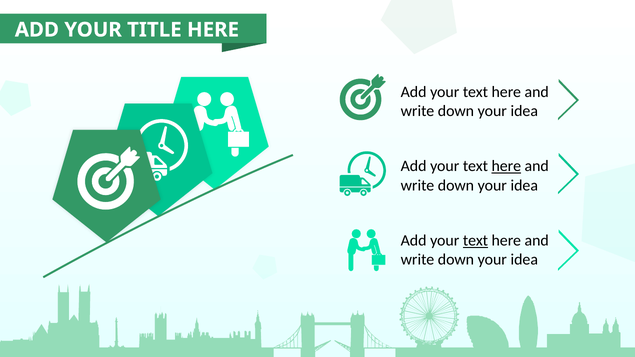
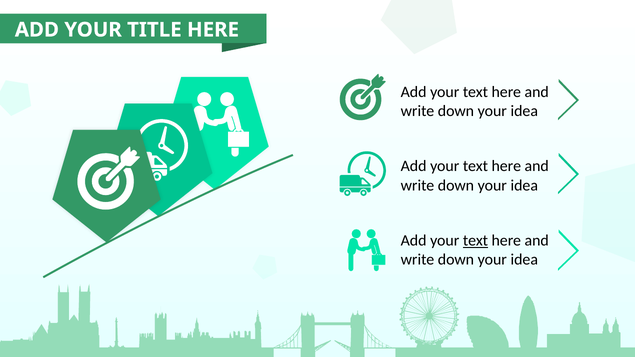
here at (506, 166) underline: present -> none
